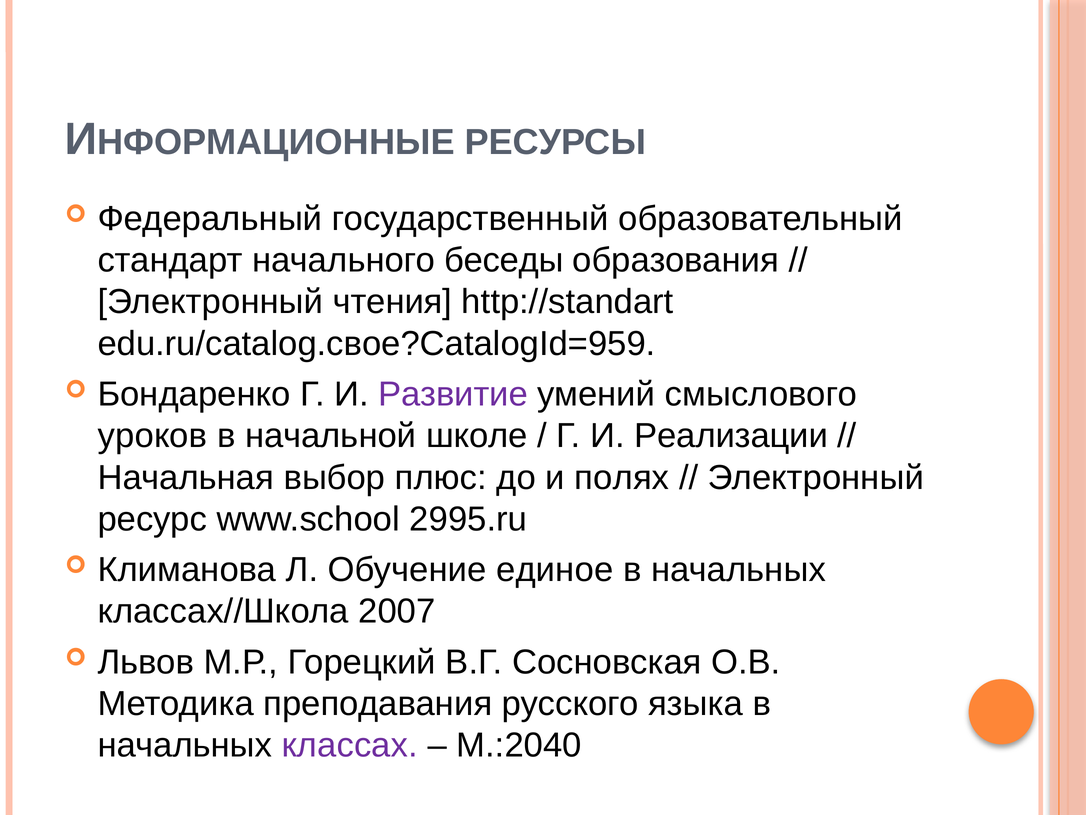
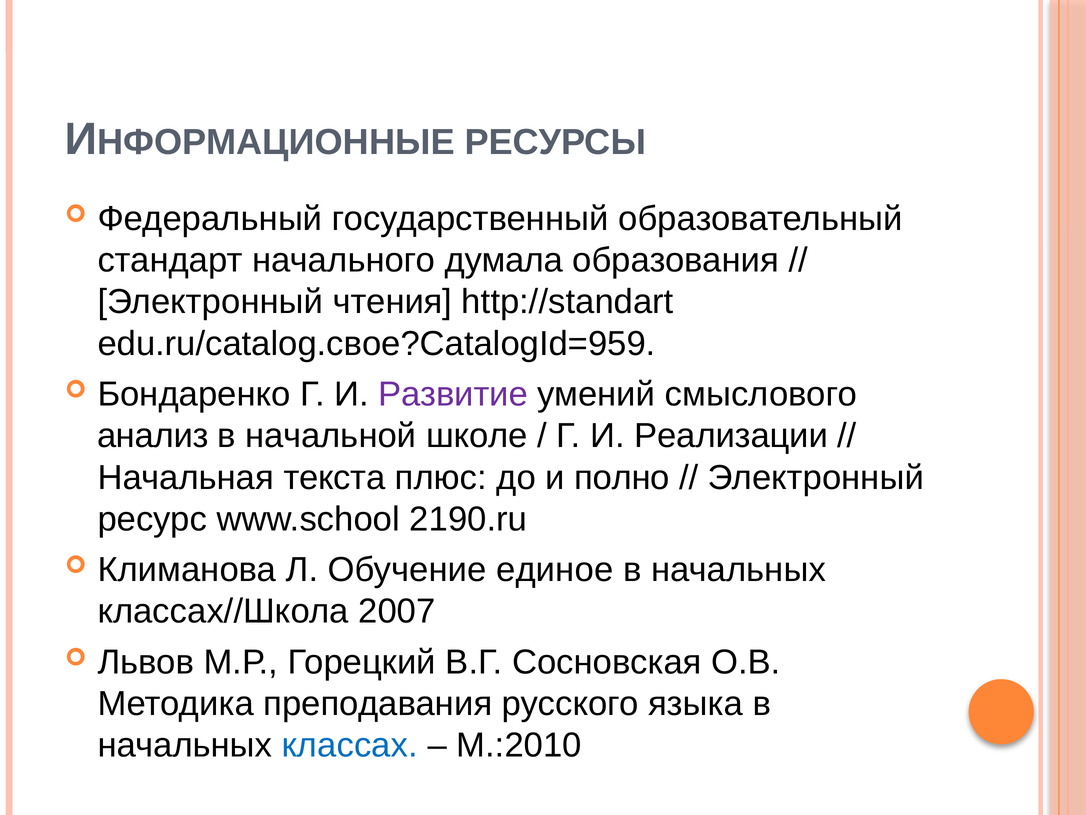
беседы: беседы -> думала
уроков: уроков -> анализ
выбор: выбор -> текста
полях: полях -> полно
2995.ru: 2995.ru -> 2190.ru
классах colour: purple -> blue
М.:2040: М.:2040 -> М.:2010
